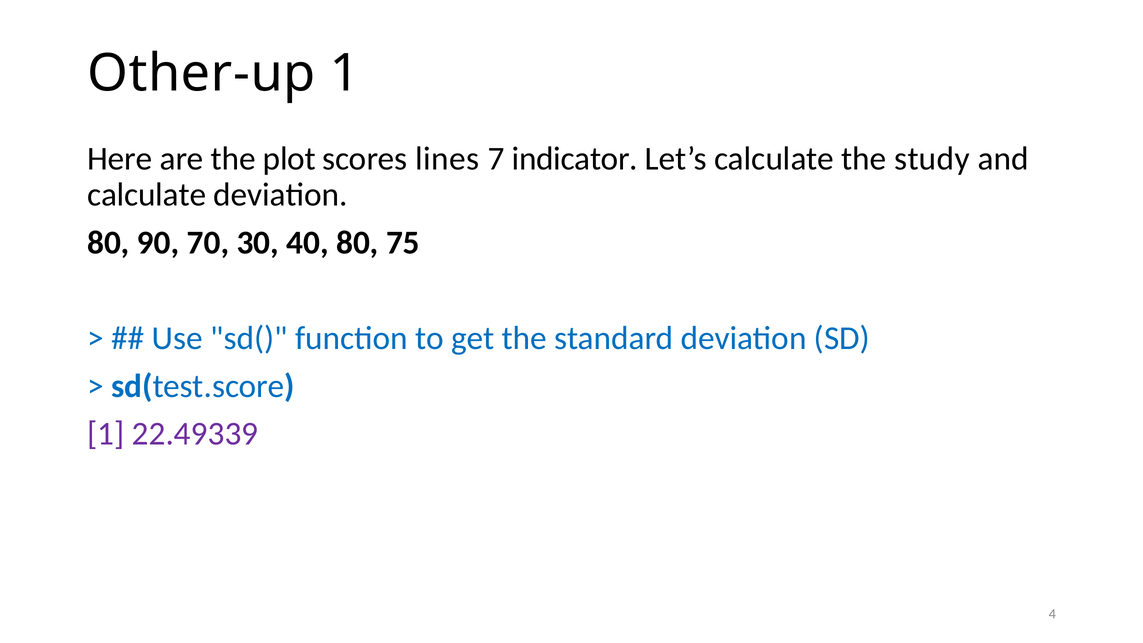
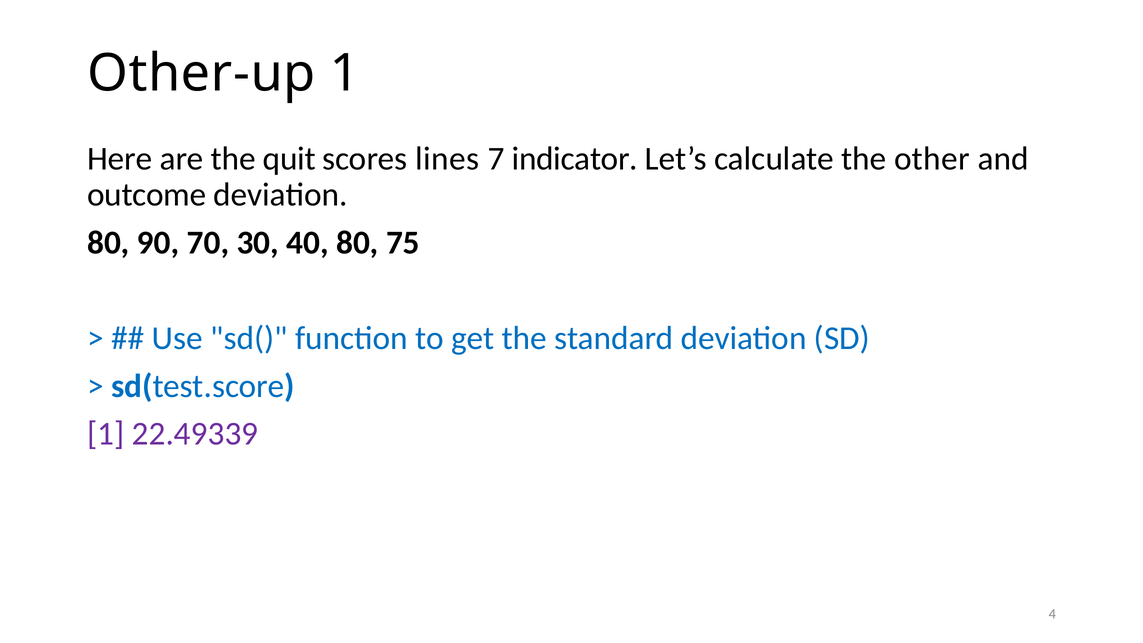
plot: plot -> quit
study: study -> other
calculate at (147, 195): calculate -> outcome
